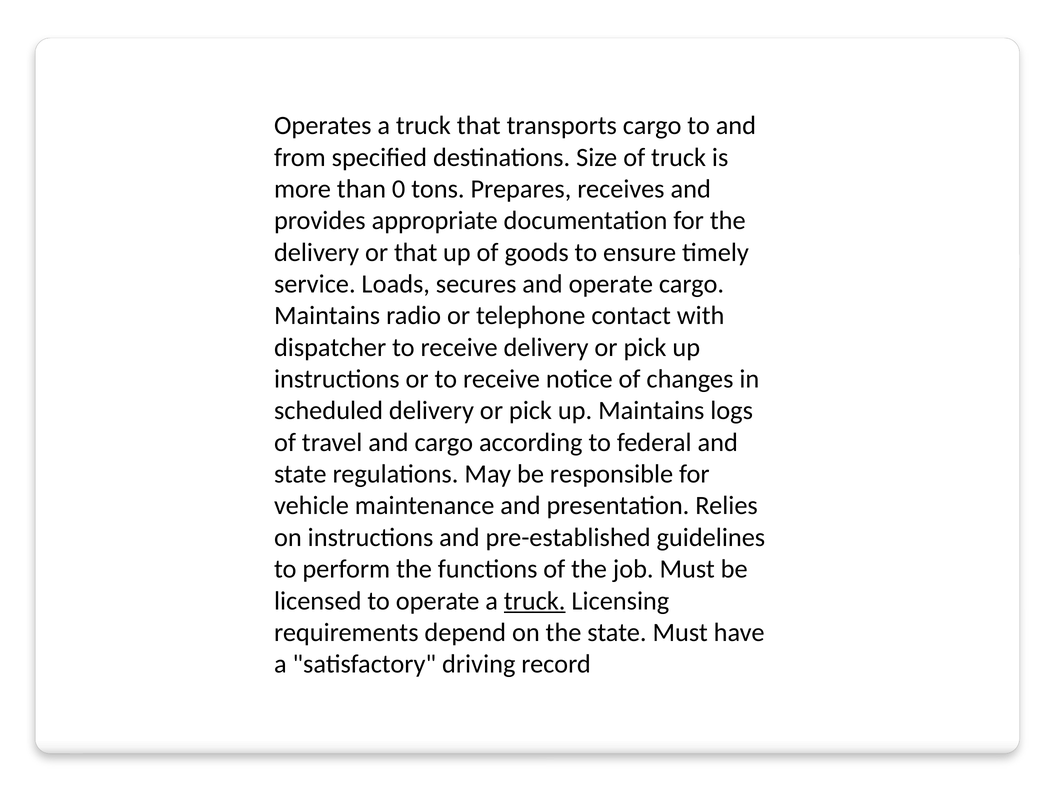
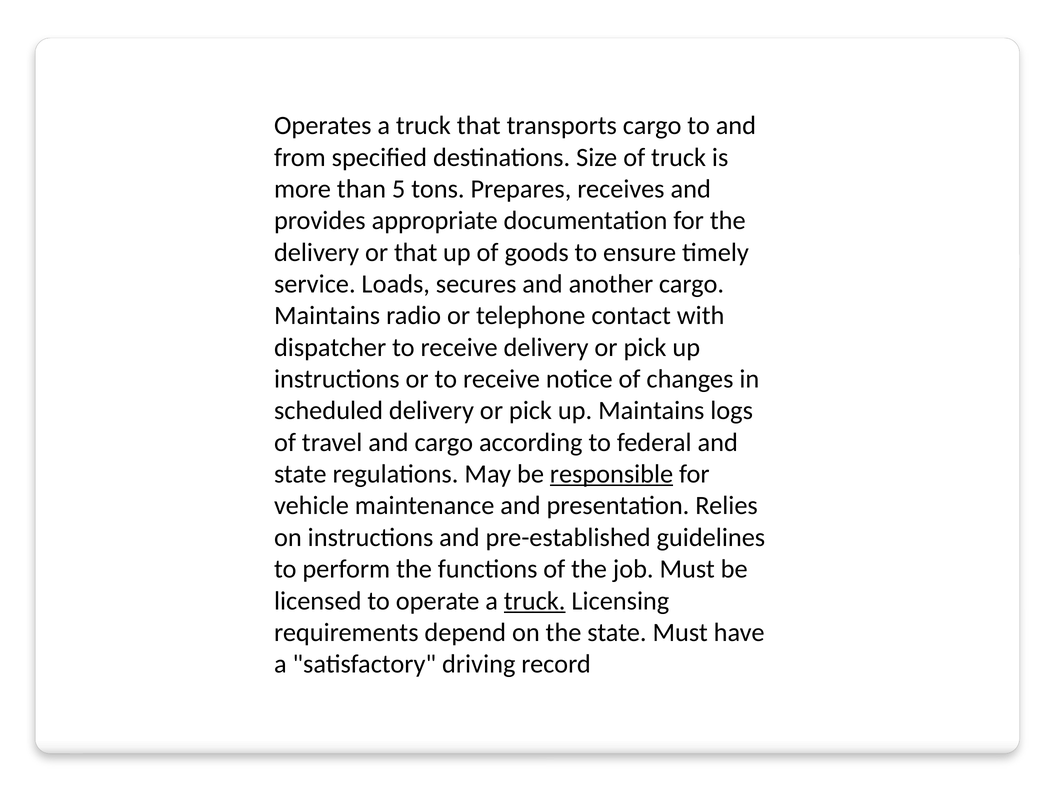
0: 0 -> 5
and operate: operate -> another
responsible underline: none -> present
